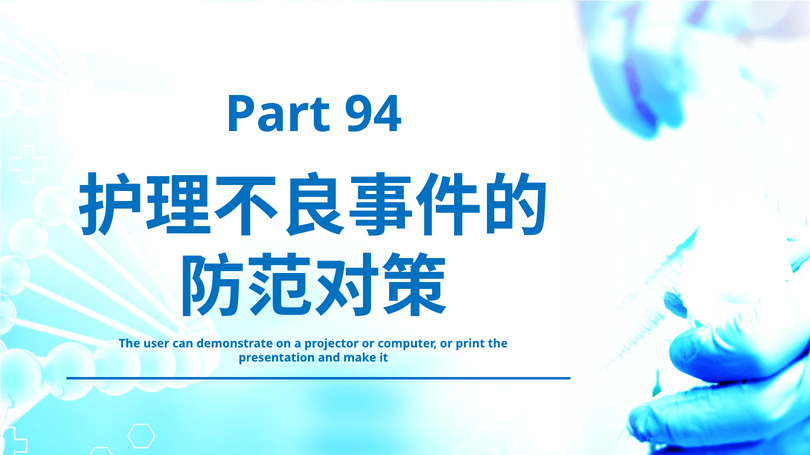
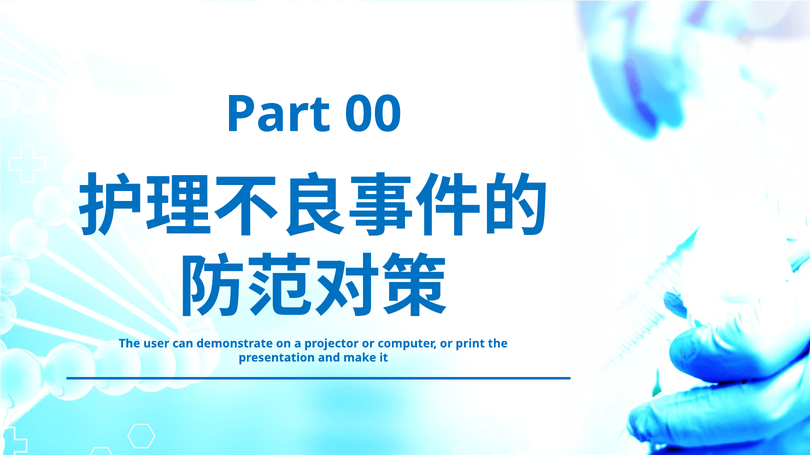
94: 94 -> 00
